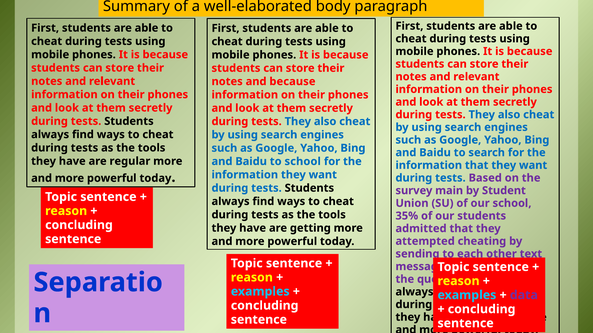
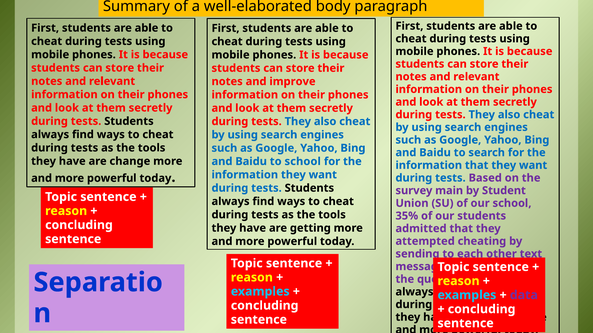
and because: because -> improve
regular: regular -> change
